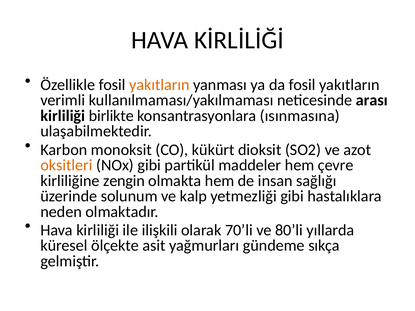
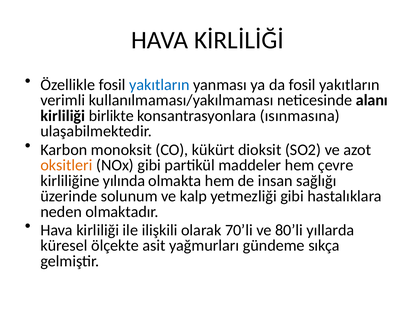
yakıtların at (159, 85) colour: orange -> blue
arası: arası -> alanı
zengin: zengin -> yılında
